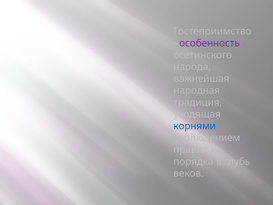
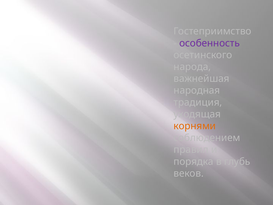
корнями colour: blue -> orange
